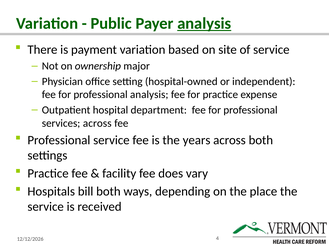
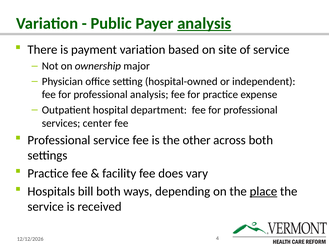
services across: across -> center
years: years -> other
place underline: none -> present
